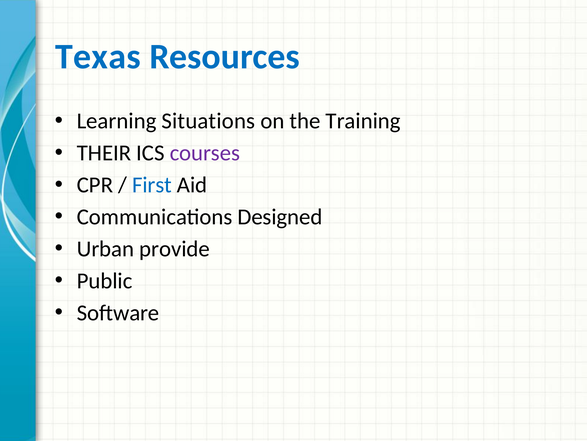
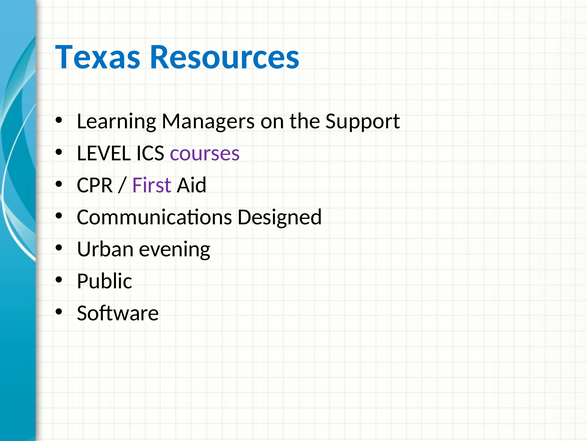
Situations: Situations -> Managers
Training: Training -> Support
THEIR: THEIR -> LEVEL
First colour: blue -> purple
provide: provide -> evening
